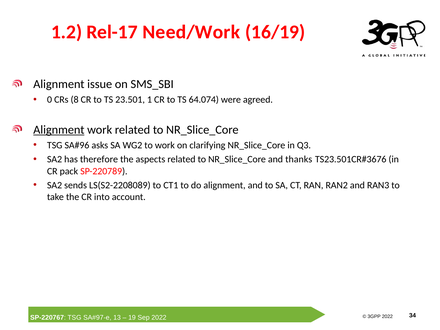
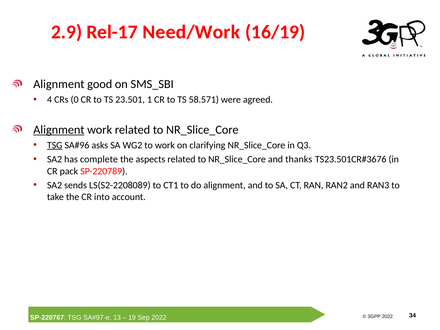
1.2: 1.2 -> 2.9
issue: issue -> good
0: 0 -> 4
8: 8 -> 0
64.074: 64.074 -> 58.571
TSG at (55, 145) underline: none -> present
therefore: therefore -> complete
